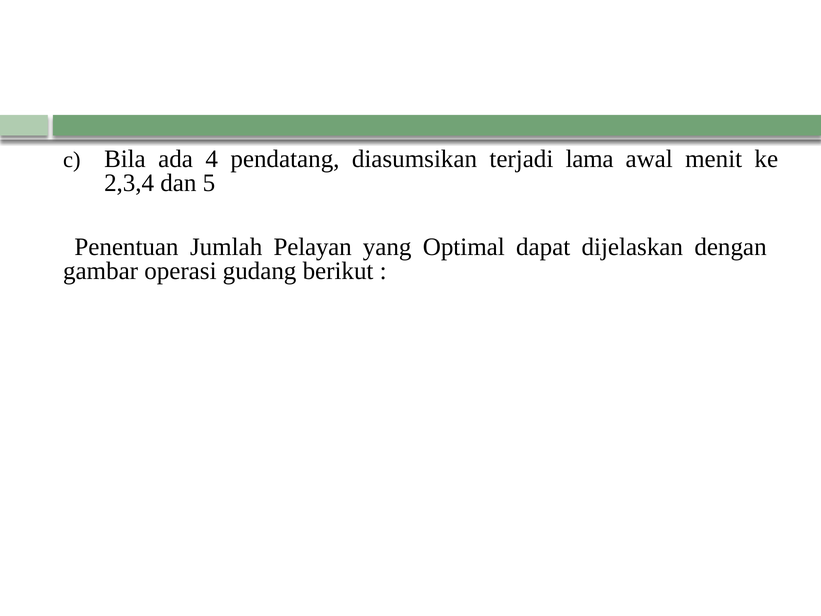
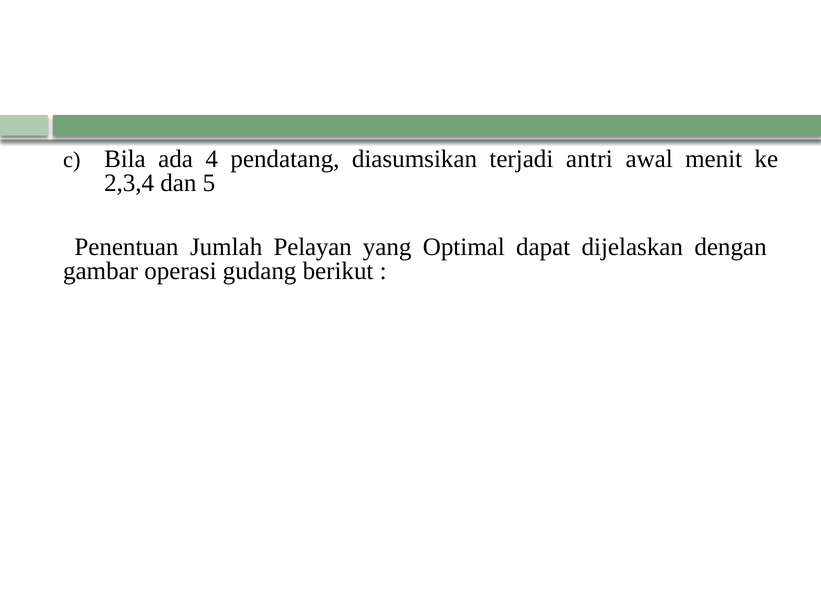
lama: lama -> antri
